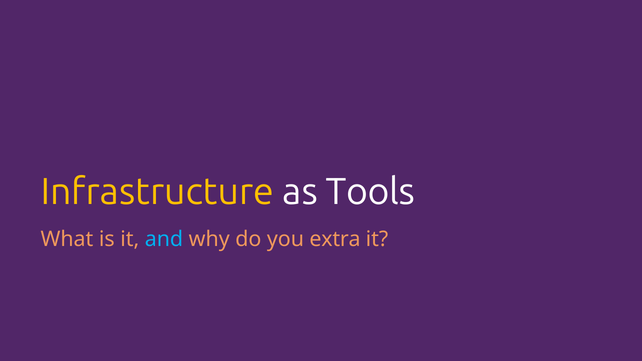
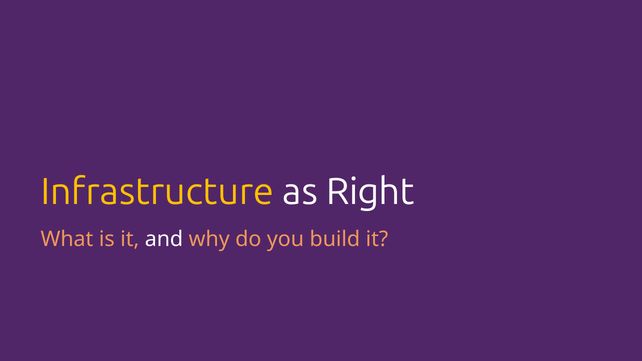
Tools: Tools -> Right
and colour: light blue -> white
extra: extra -> build
